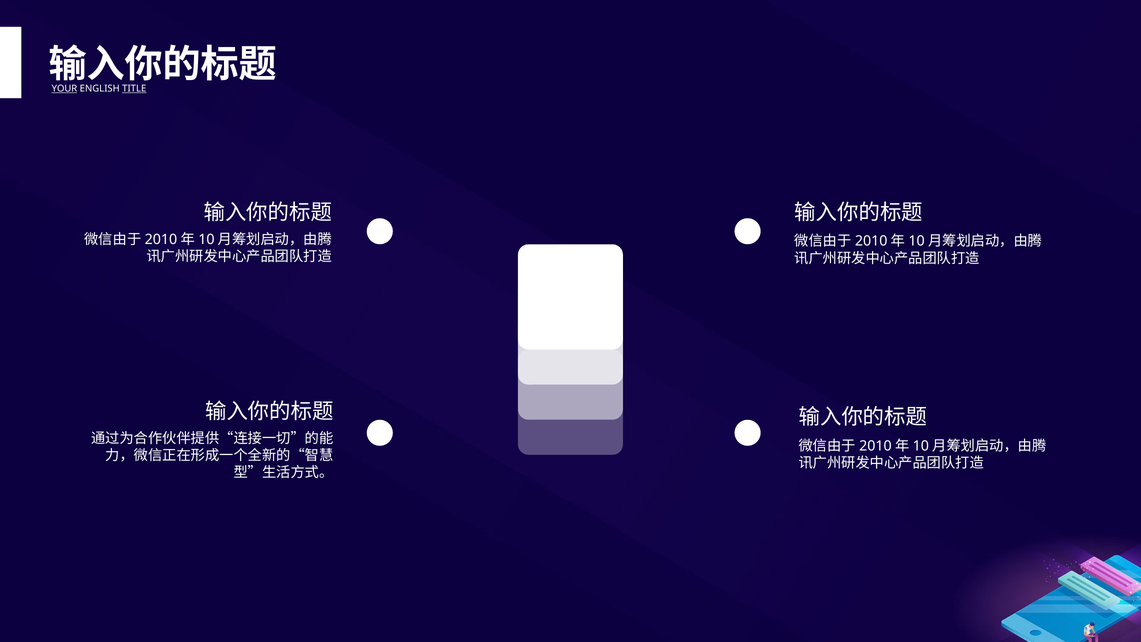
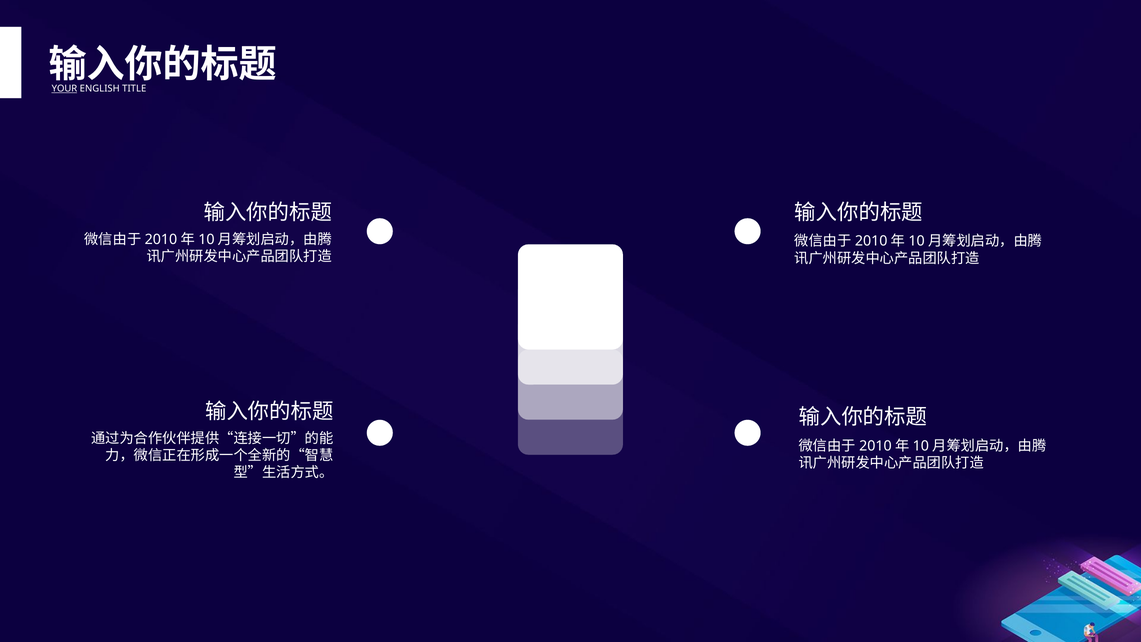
TITLE underline: present -> none
